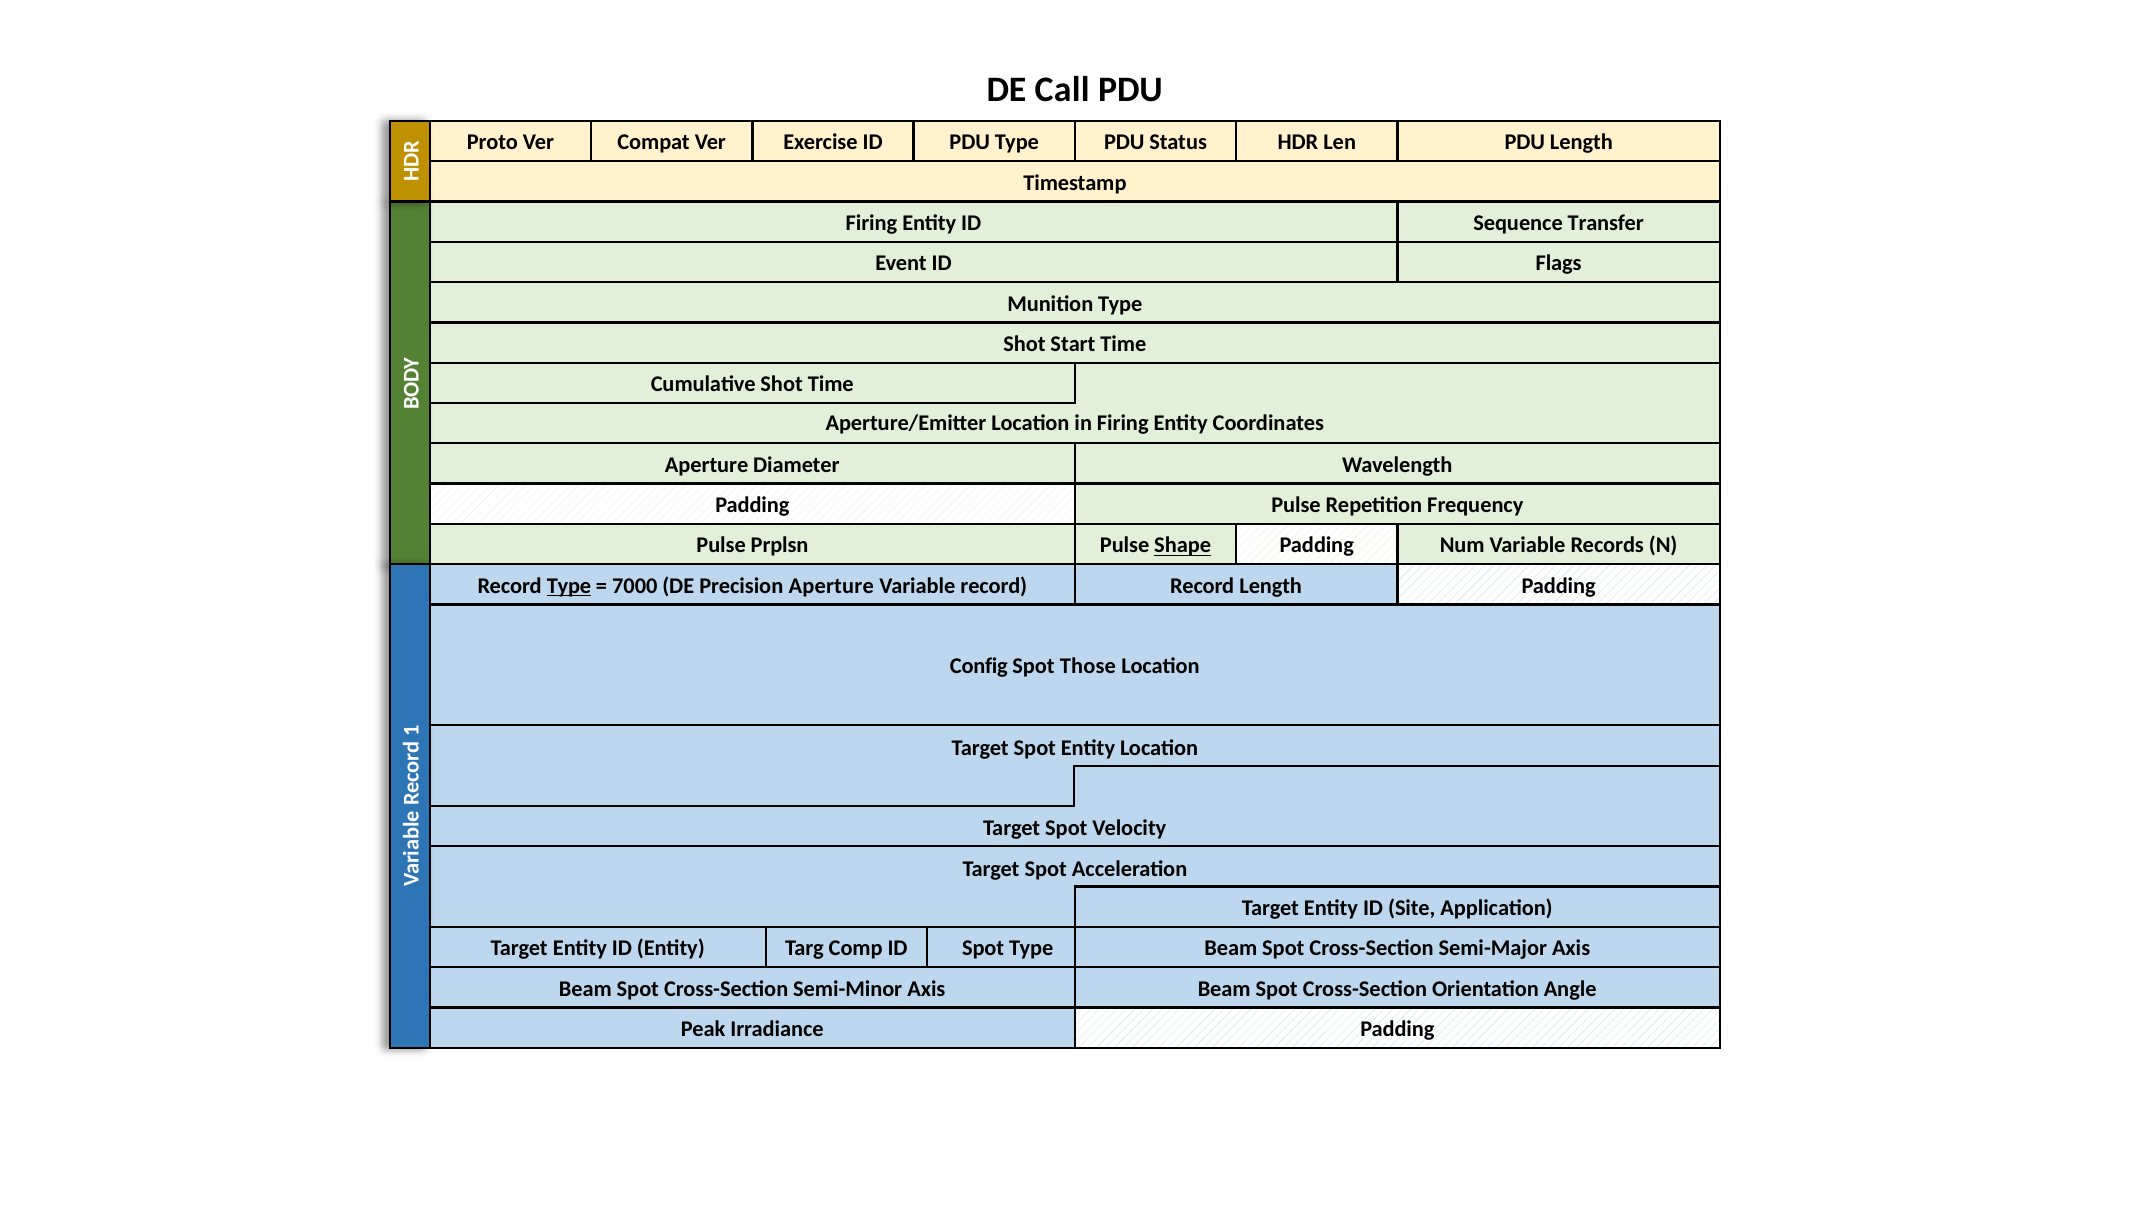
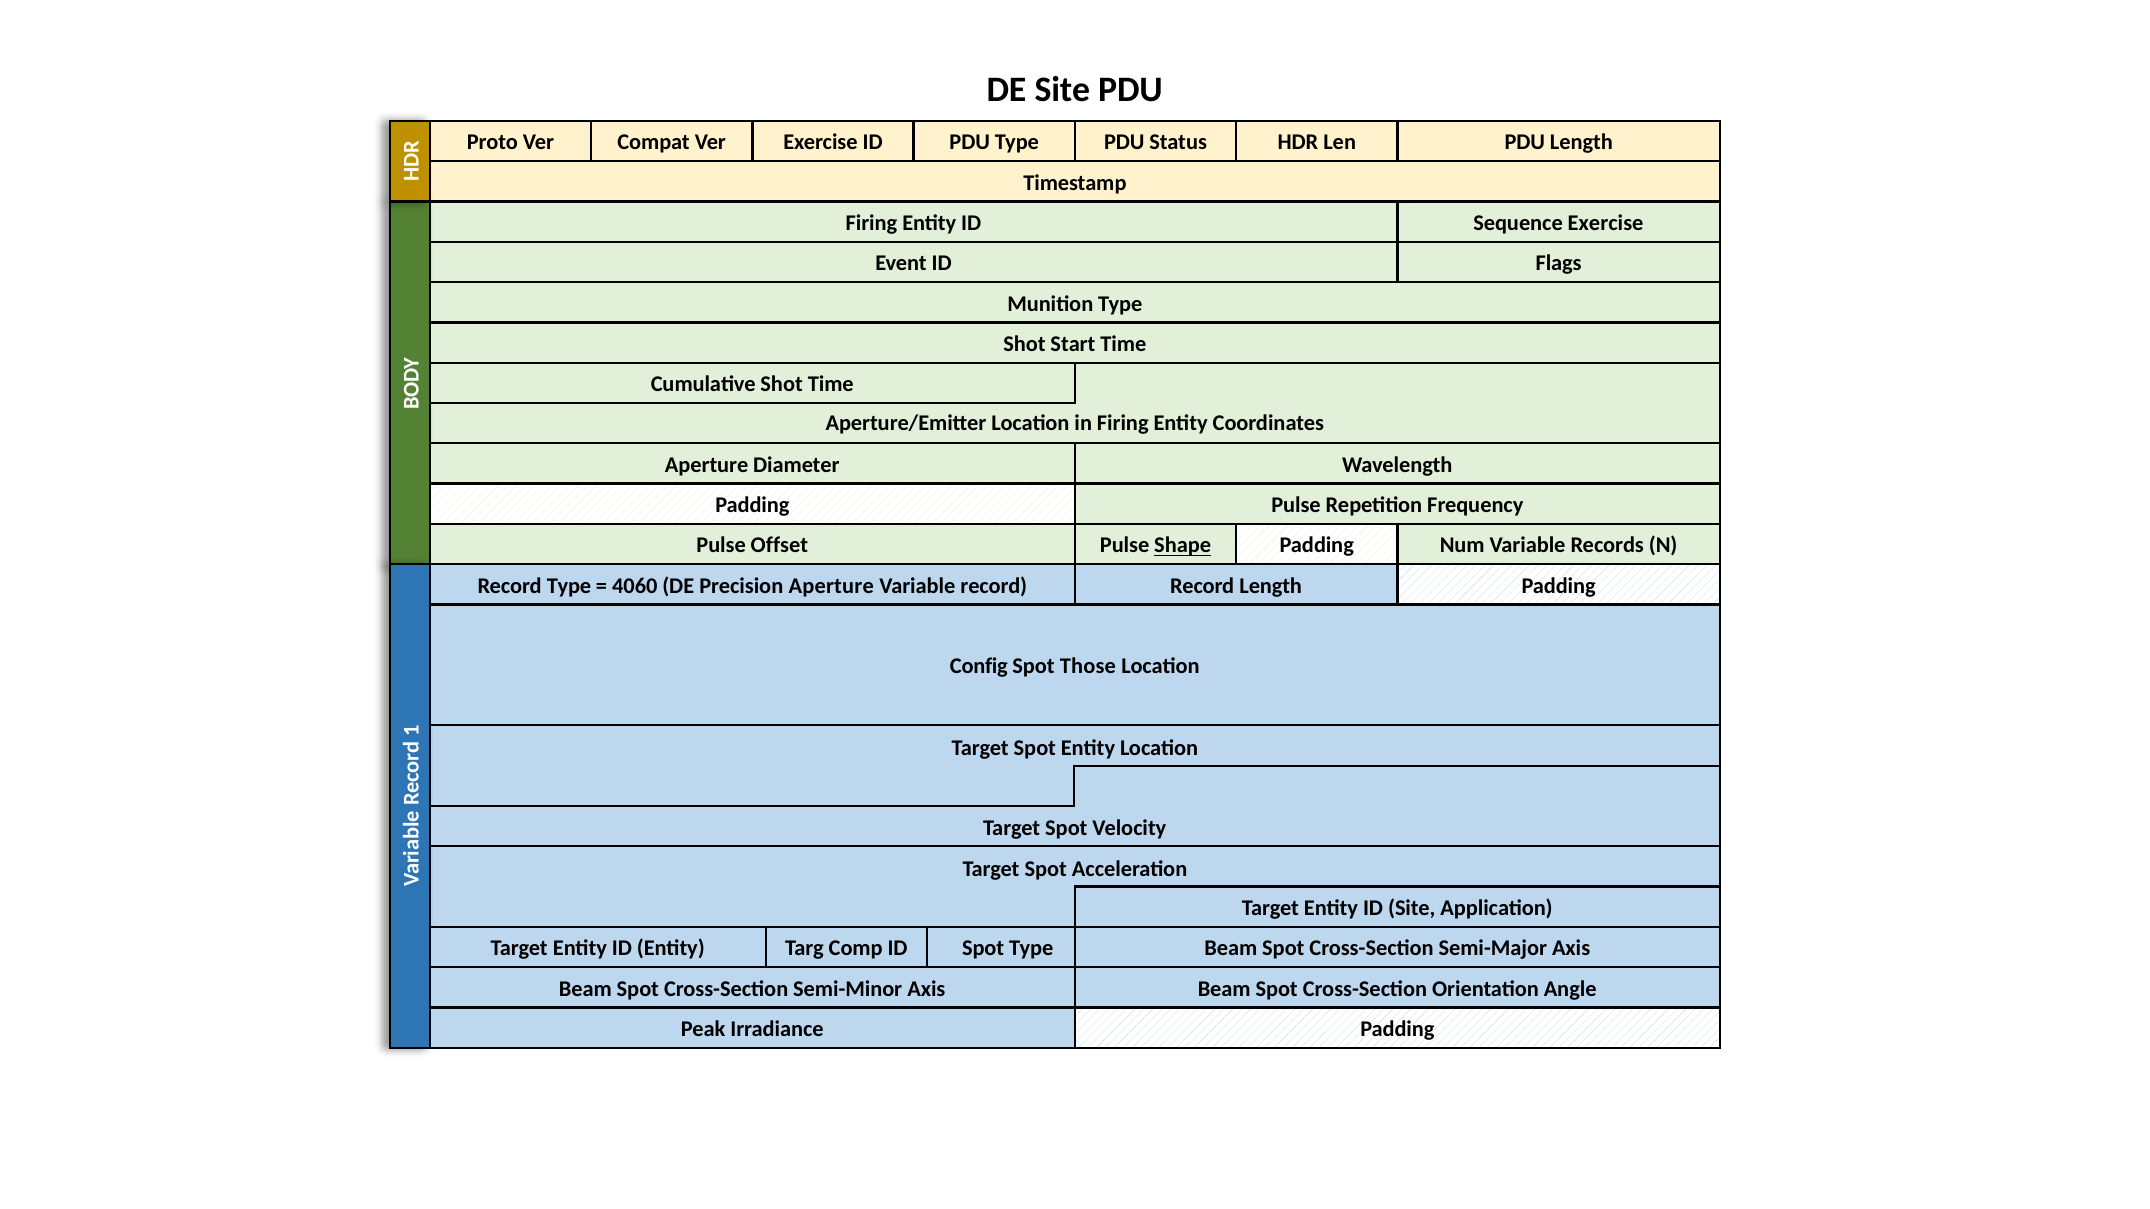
DE Call: Call -> Site
Sequence Transfer: Transfer -> Exercise
Prplsn: Prplsn -> Offset
Type at (569, 586) underline: present -> none
7000: 7000 -> 4060
